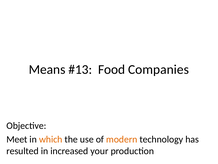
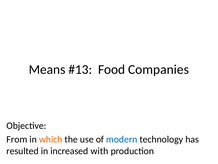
Meet: Meet -> From
modern colour: orange -> blue
your: your -> with
